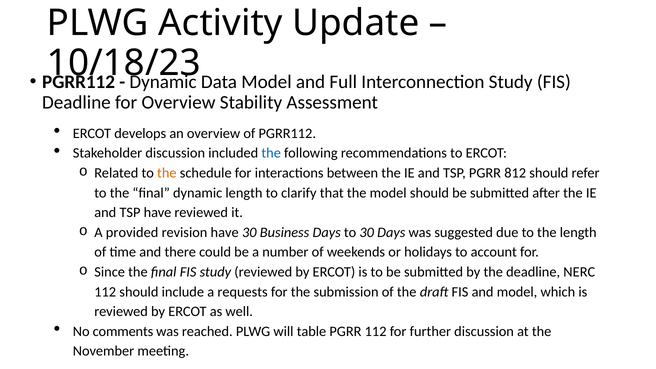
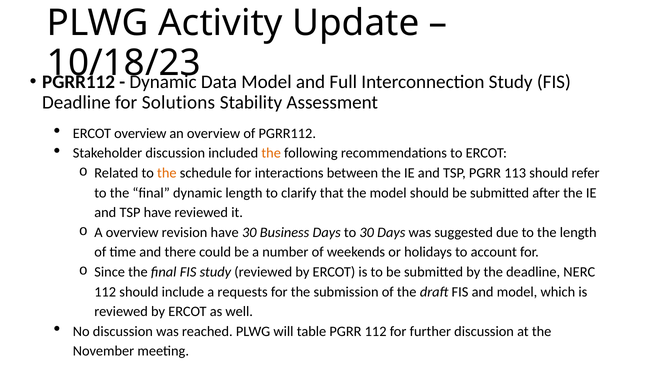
for Overview: Overview -> Solutions
ERCOT develops: develops -> overview
the at (271, 153) colour: blue -> orange
812: 812 -> 113
A provided: provided -> overview
No comments: comments -> discussion
